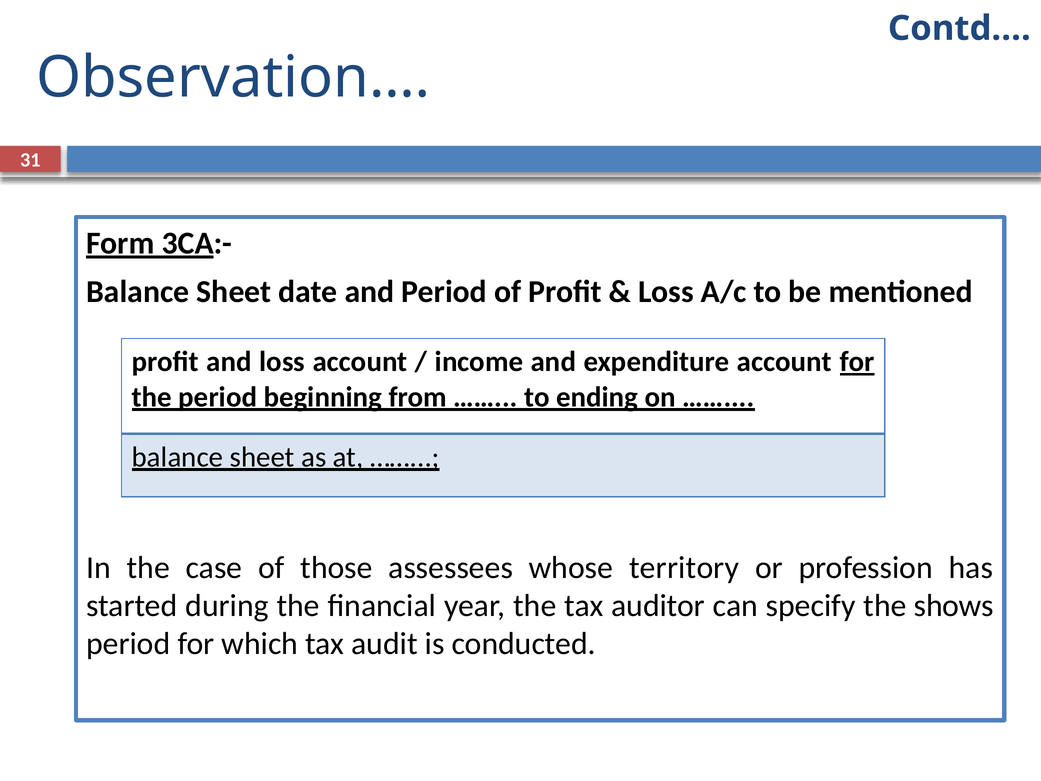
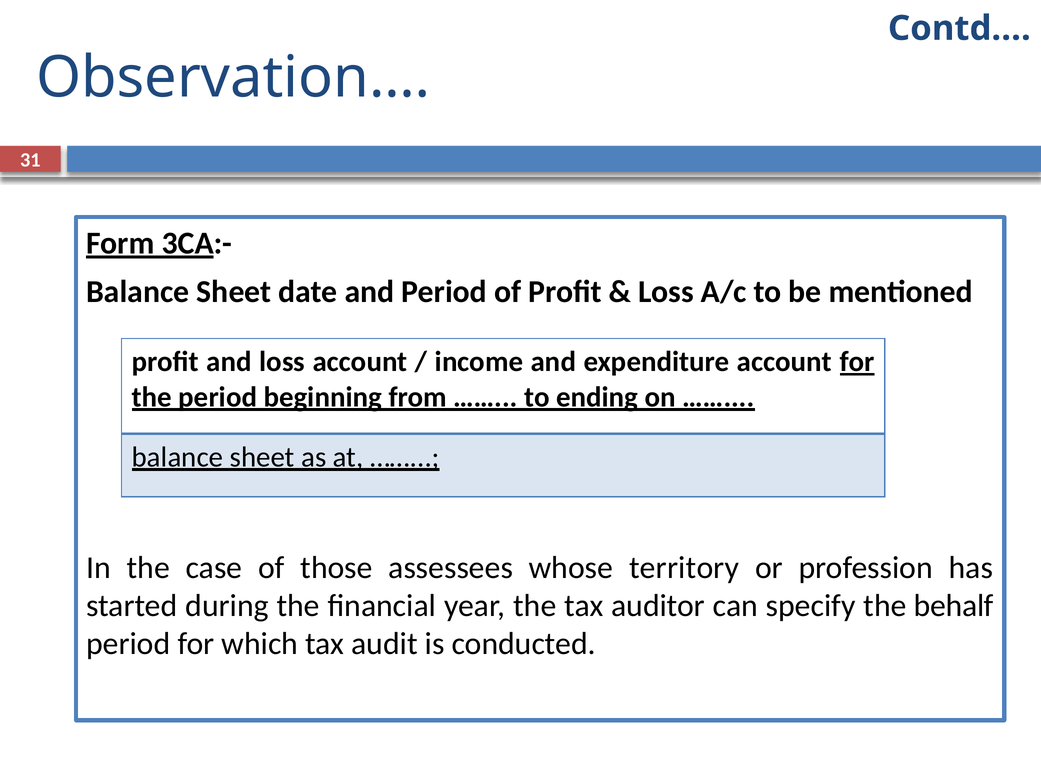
shows: shows -> behalf
